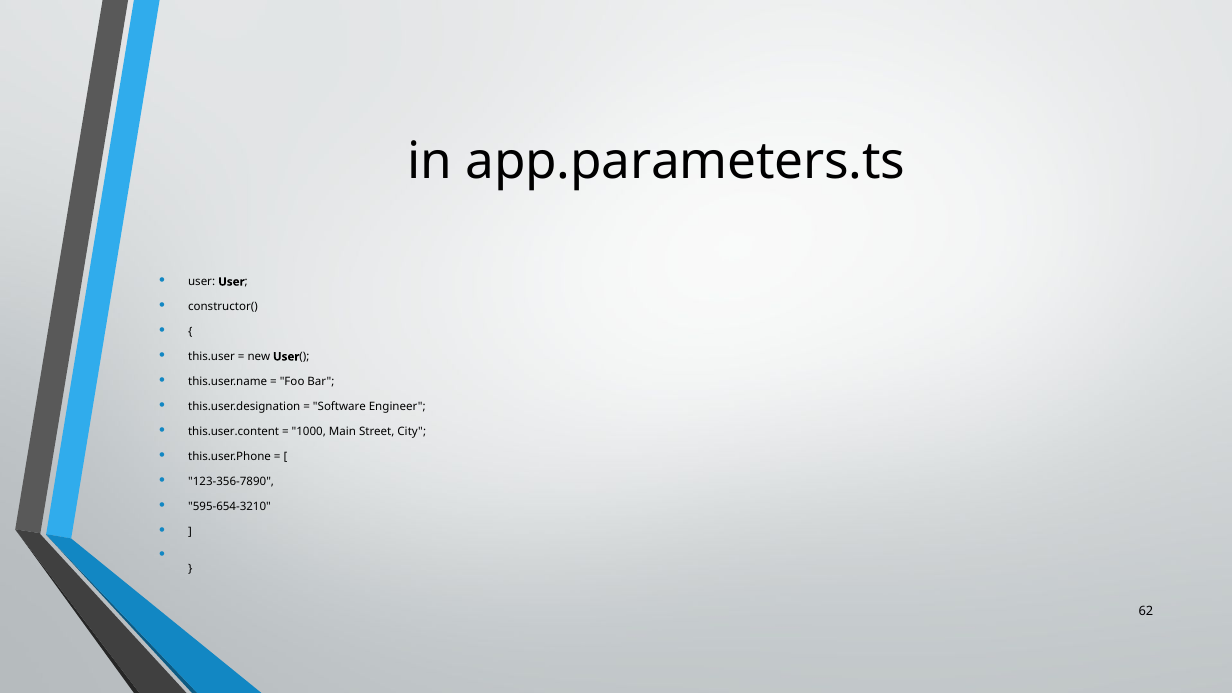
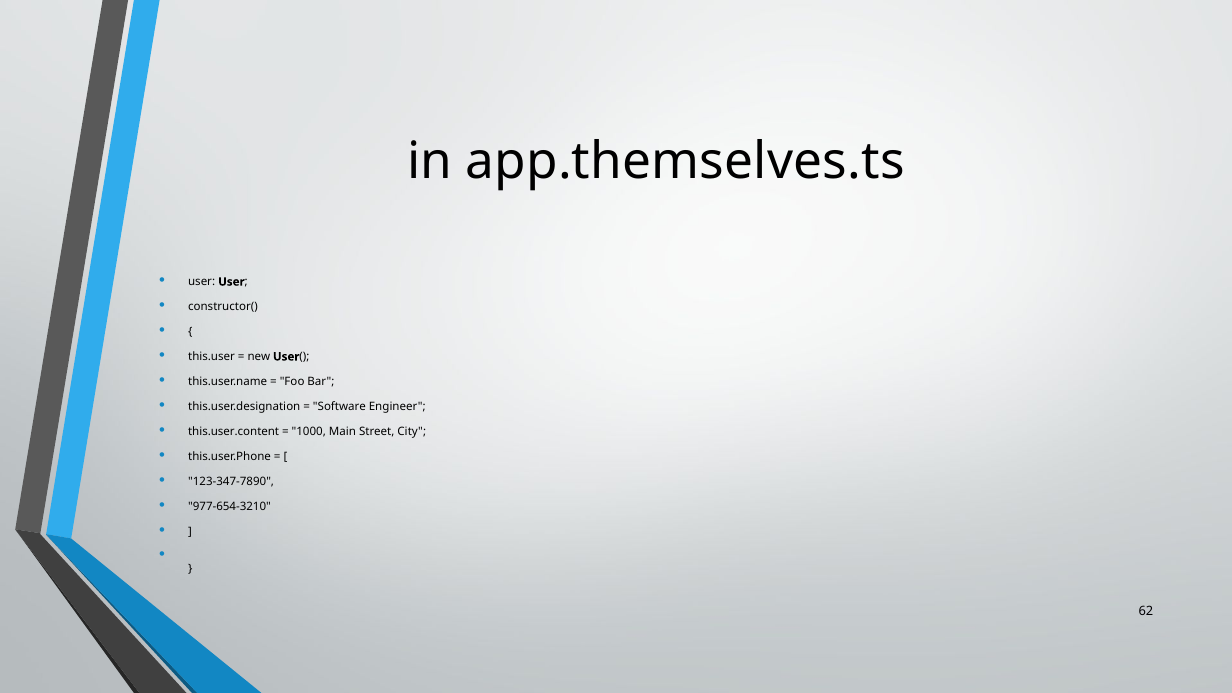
app.parameters.ts: app.parameters.ts -> app.themselves.ts
123-356-7890: 123-356-7890 -> 123-347-7890
595-654-3210: 595-654-3210 -> 977-654-3210
